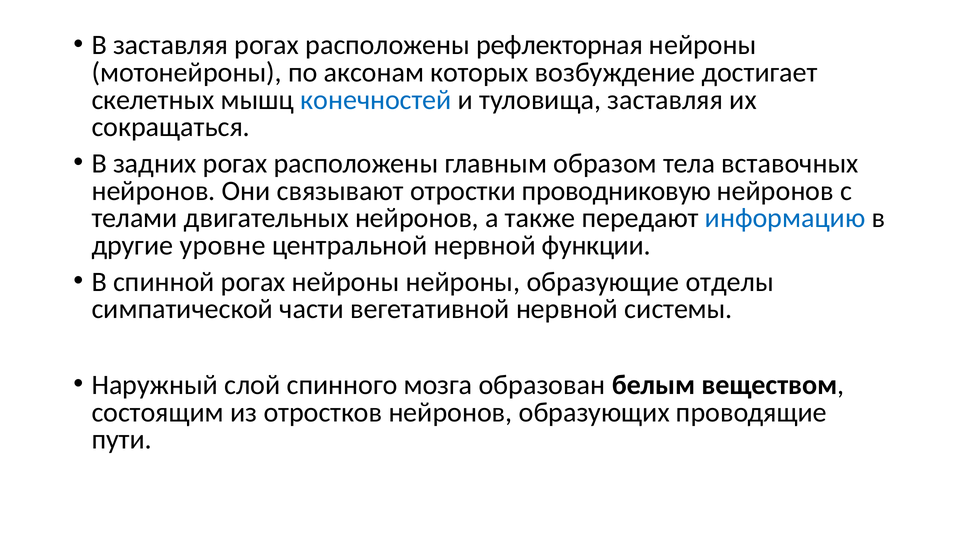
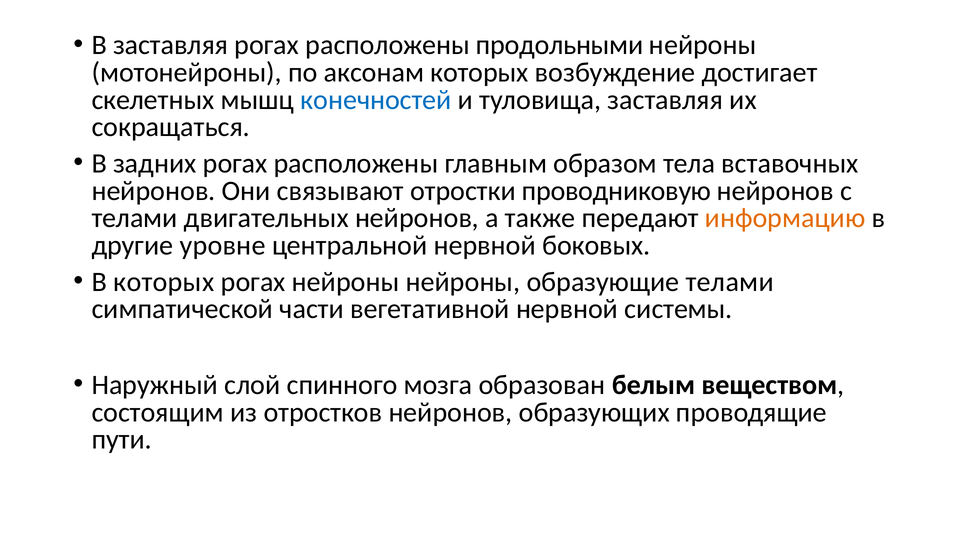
рефлекторная: рефлекторная -> продольными
информацию colour: blue -> orange
функции: функции -> боковых
В спинной: спинной -> которых
образующие отделы: отделы -> телами
